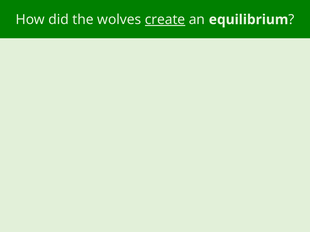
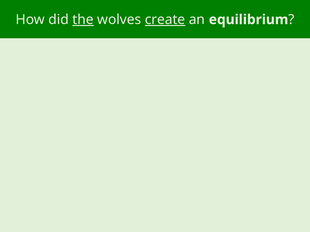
the underline: none -> present
